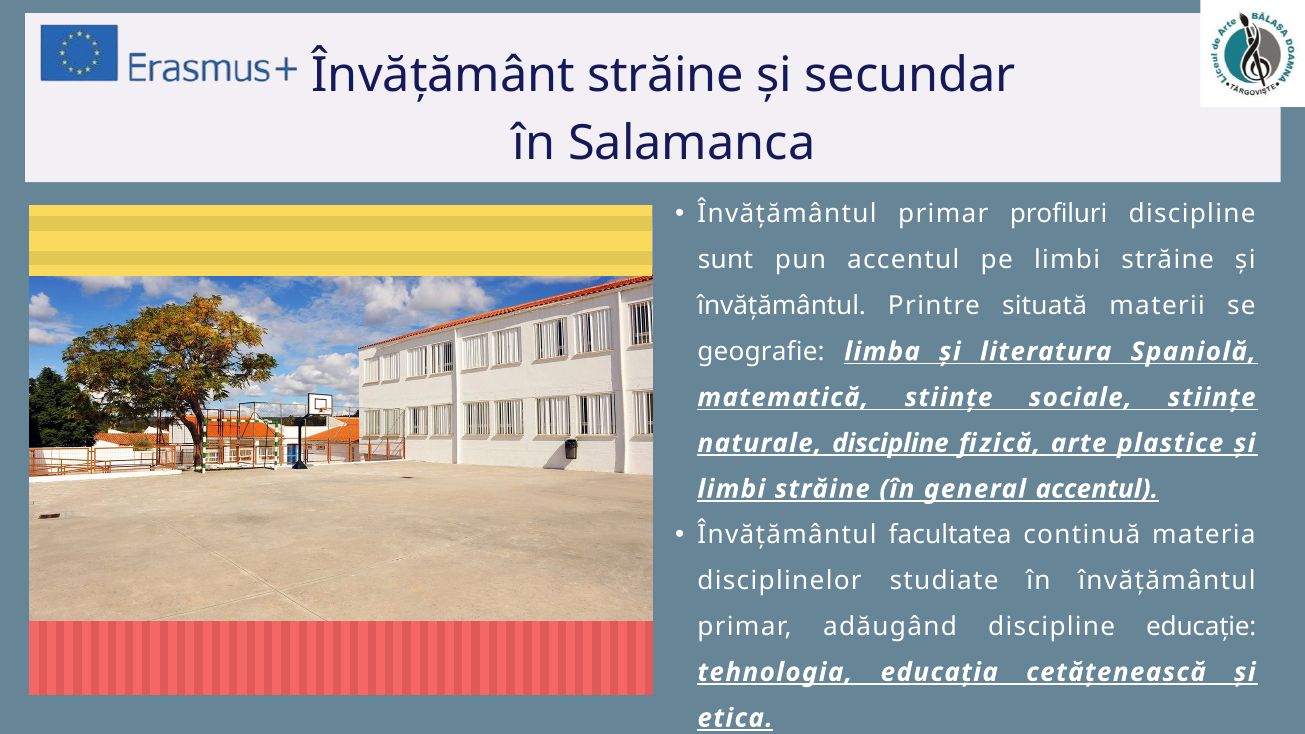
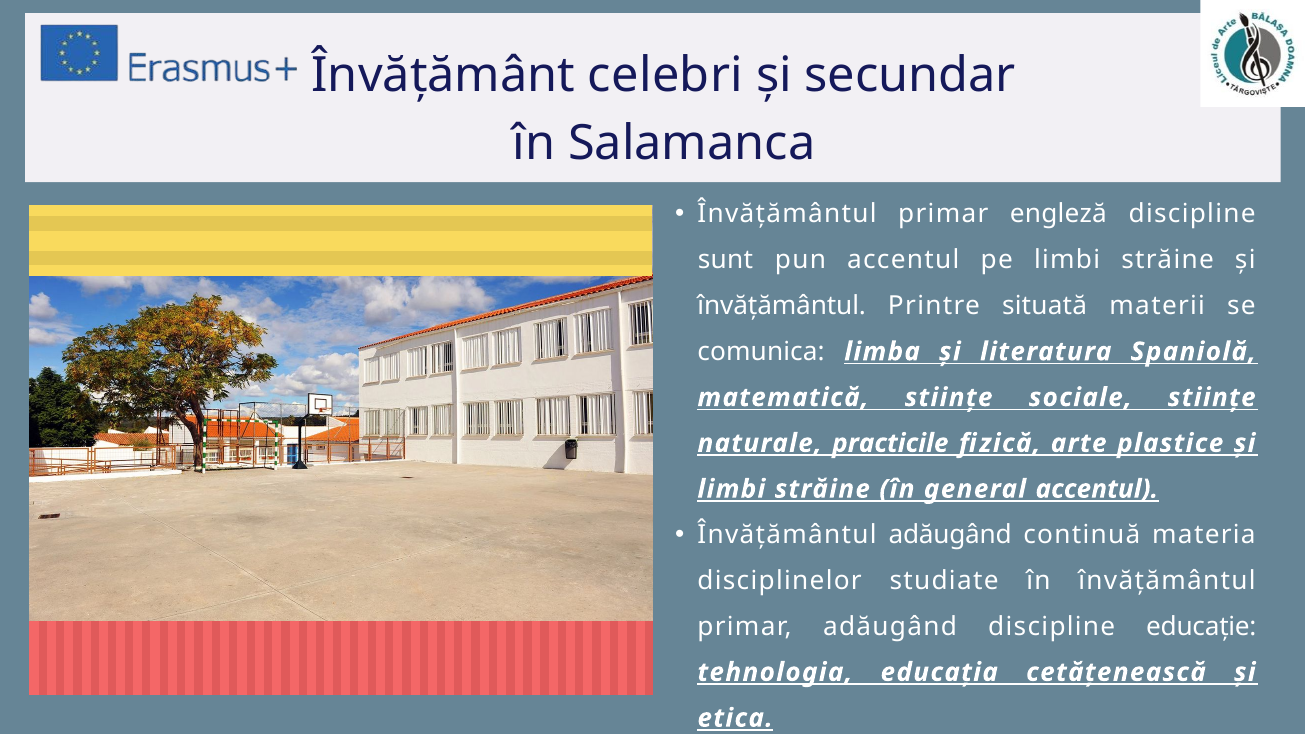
Învățământ străine: străine -> celebri
profiluri: profiluri -> engleză
geografie: geografie -> comunica
naturale discipline: discipline -> practicile
Învățământul facultatea: facultatea -> adăugând
